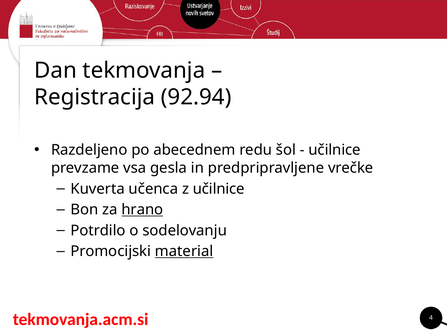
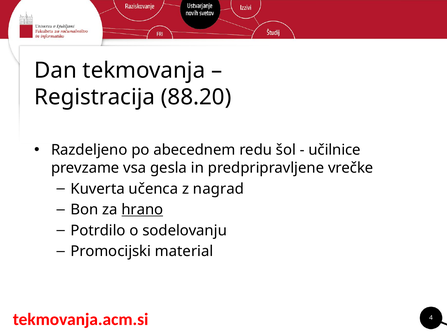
92.94: 92.94 -> 88.20
z učilnice: učilnice -> nagrad
material underline: present -> none
